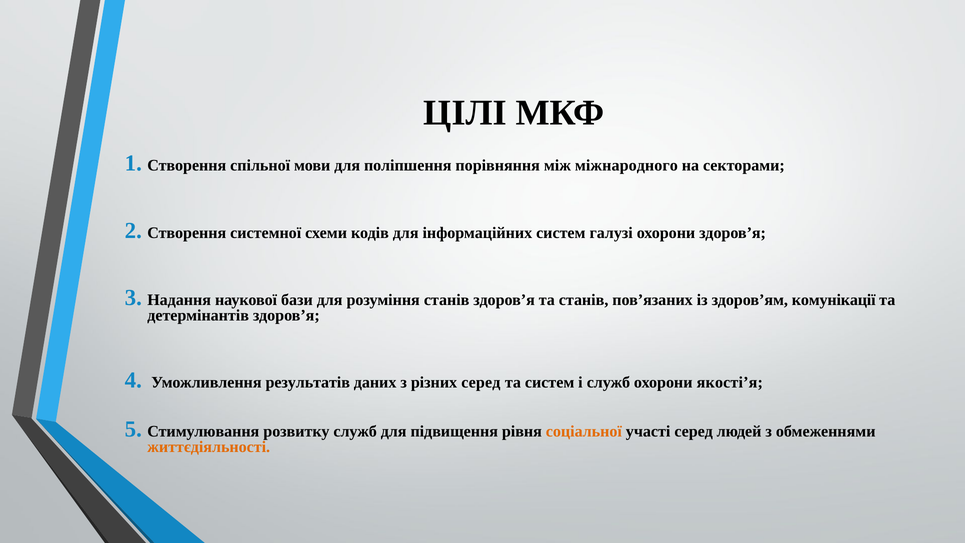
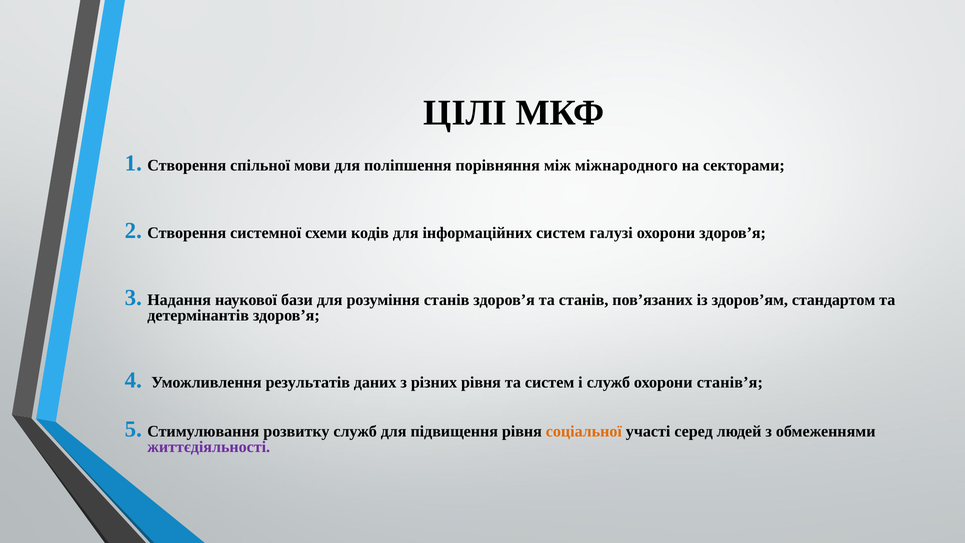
комунікації: комунікації -> стандартом
різних серед: серед -> рівня
якості’я: якості’я -> станів’я
життєдіяльності colour: orange -> purple
